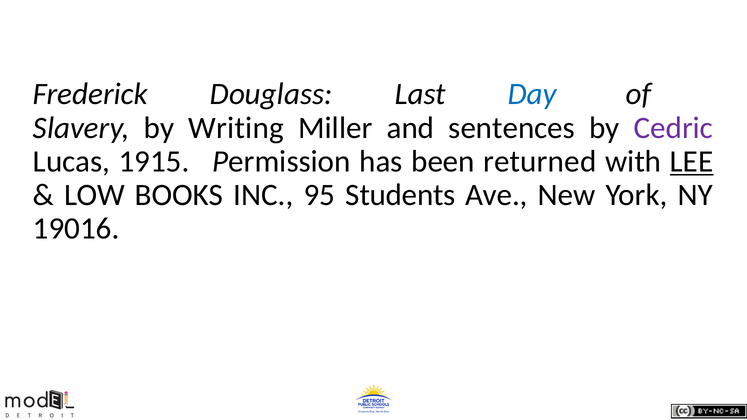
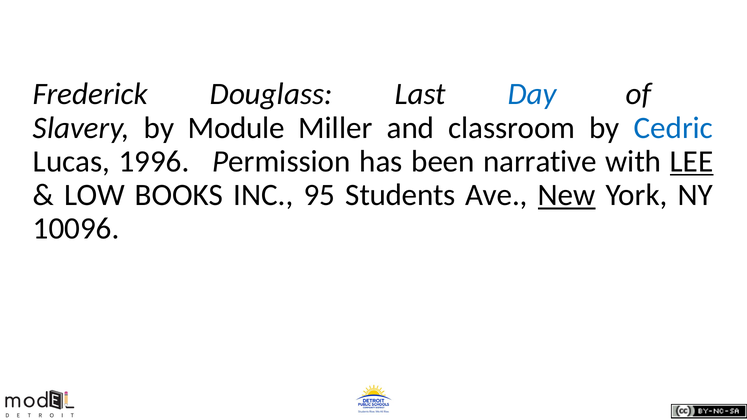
Writing: Writing -> Module
sentences: sentences -> classroom
Cedric colour: purple -> blue
1915: 1915 -> 1996
returned: returned -> narrative
New underline: none -> present
19016: 19016 -> 10096
